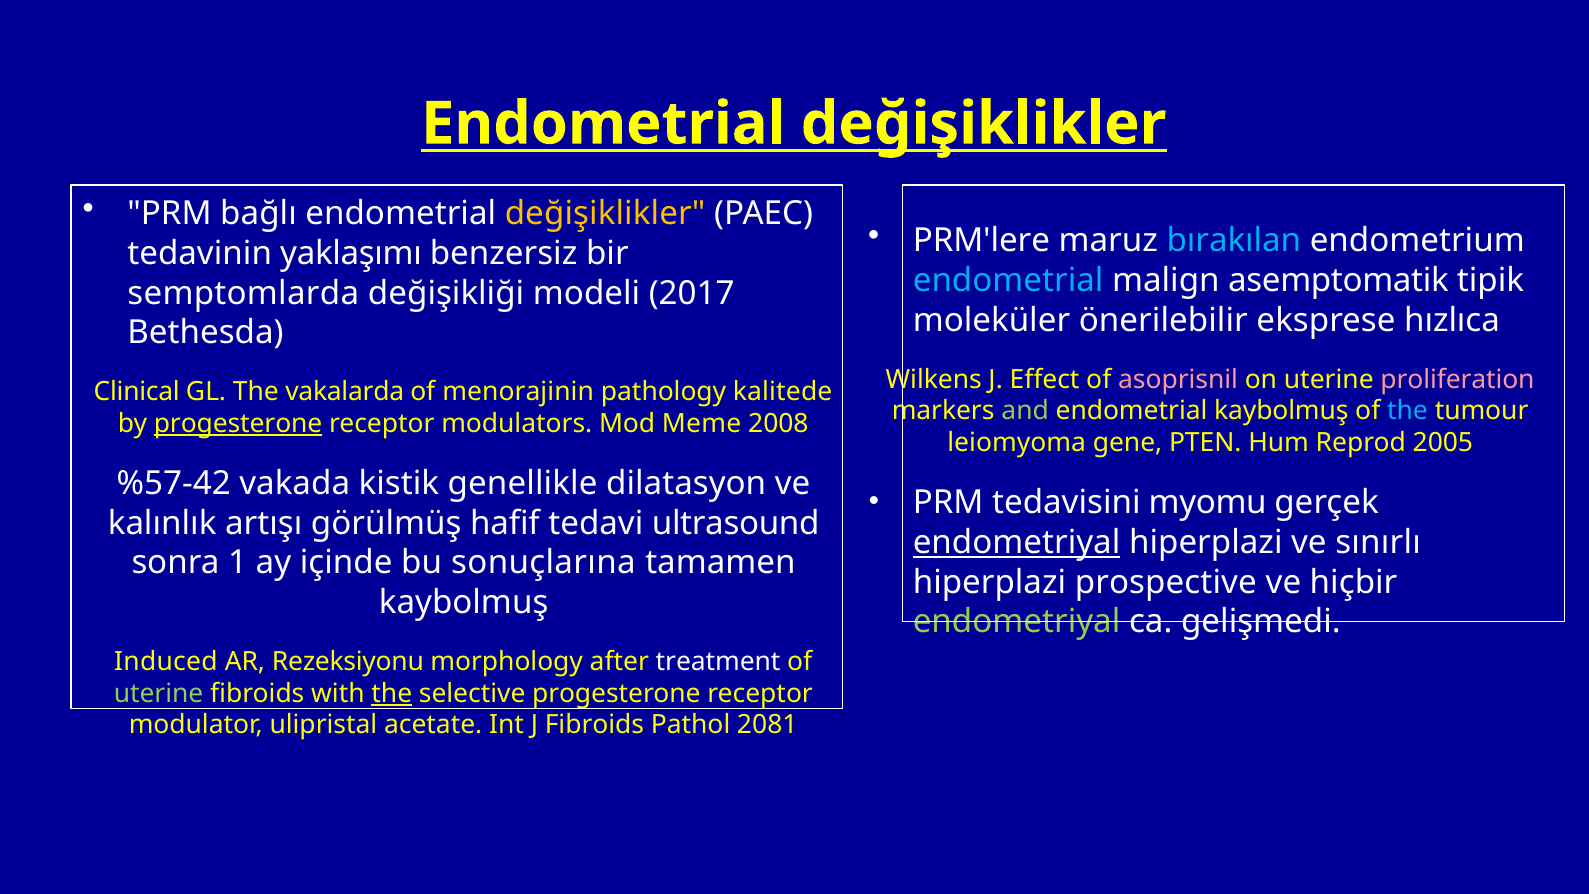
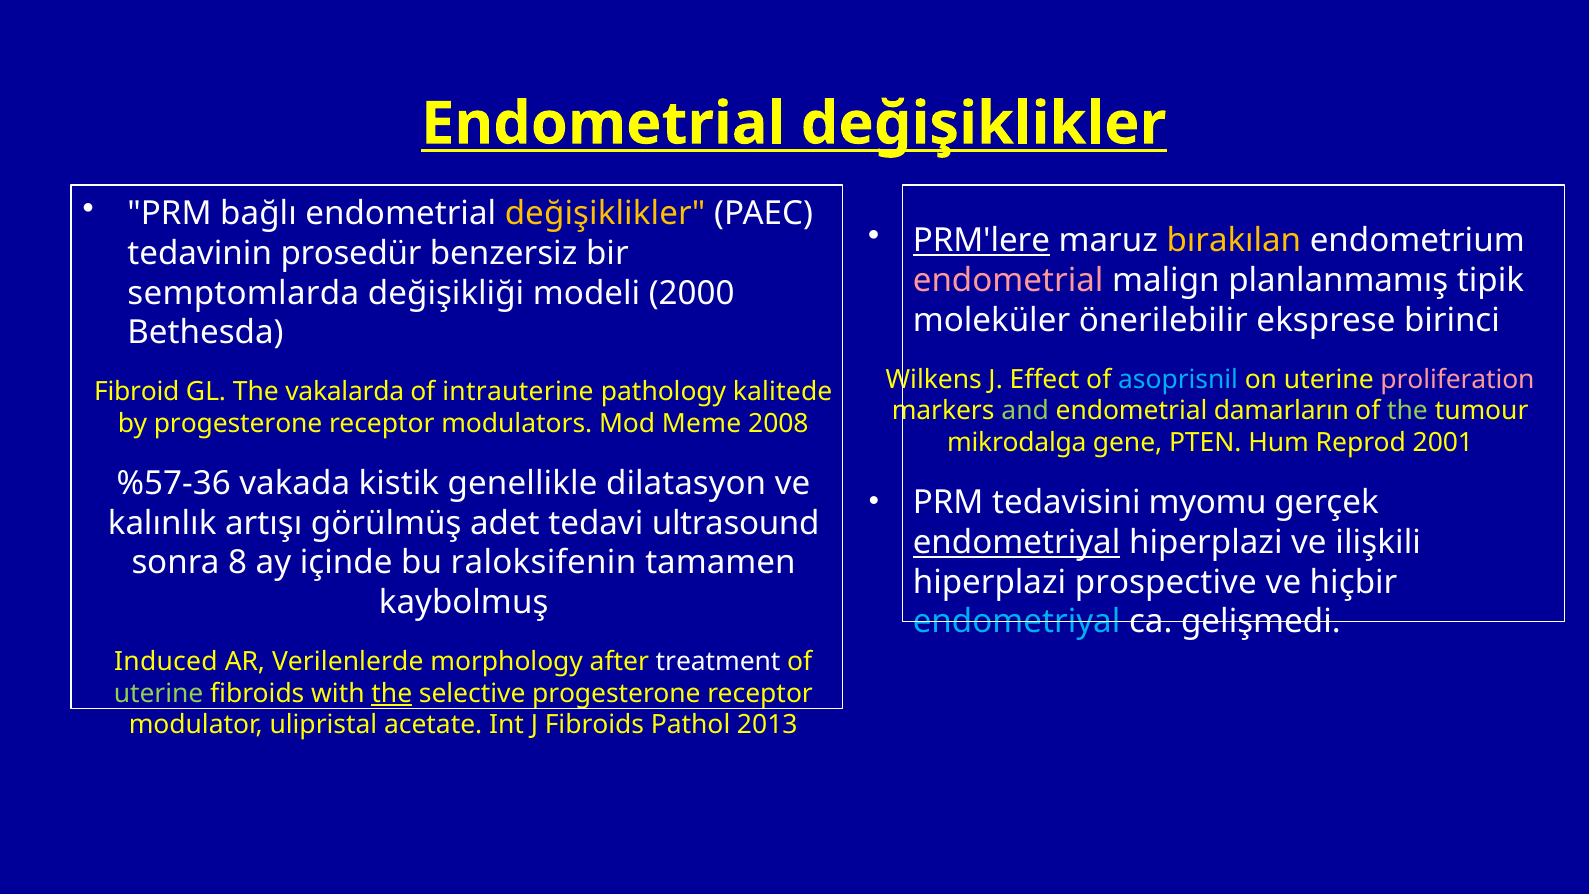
PRM'lere underline: none -> present
bırakılan colour: light blue -> yellow
yaklaşımı: yaklaşımı -> prosedür
endometrial at (1008, 281) colour: light blue -> pink
asemptomatik: asemptomatik -> planlanmamış
2017: 2017 -> 2000
hızlıca: hızlıca -> birinci
asoprisnil colour: pink -> light blue
Clinical: Clinical -> Fibroid
menorajinin: menorajinin -> intrauterine
endometrial kaybolmuş: kaybolmuş -> damarların
the at (1408, 411) colour: light blue -> light green
progesterone at (238, 423) underline: present -> none
leiomyoma: leiomyoma -> mikrodalga
2005: 2005 -> 2001
%57-42: %57-42 -> %57-36
hafif: hafif -> adet
sınırlı: sınırlı -> ilişkili
1: 1 -> 8
sonuçlarına: sonuçlarına -> raloksifenin
endometriyal at (1017, 622) colour: light green -> light blue
Rezeksiyonu: Rezeksiyonu -> Verilenlerde
2081: 2081 -> 2013
